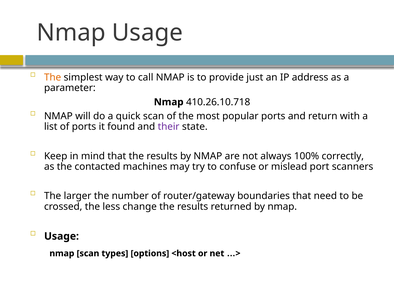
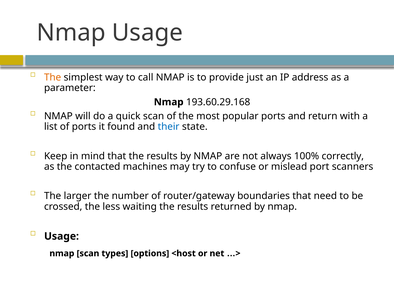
410.26.10.718: 410.26.10.718 -> 193.60.29.168
their colour: purple -> blue
change: change -> waiting
